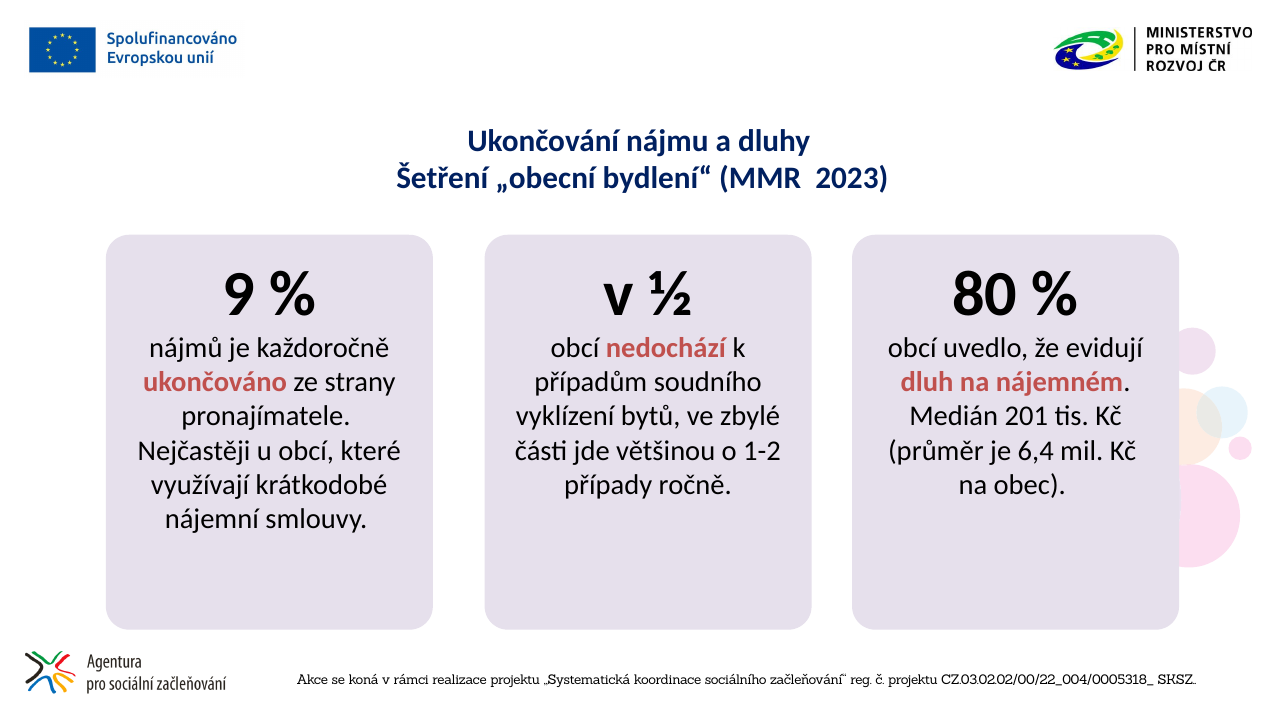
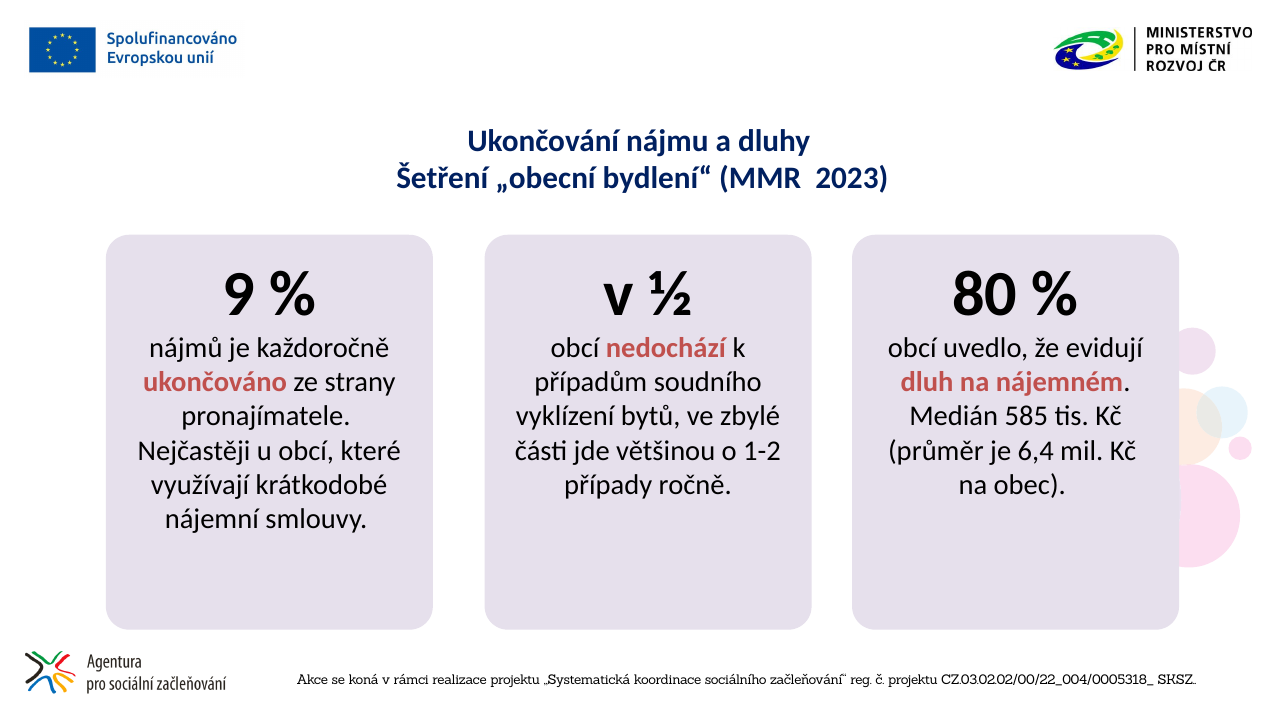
201: 201 -> 585
